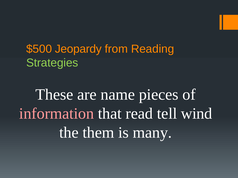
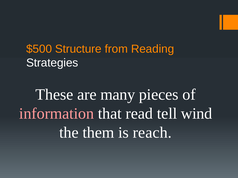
Jeopardy: Jeopardy -> Structure
Strategies colour: light green -> white
name: name -> many
many: many -> reach
